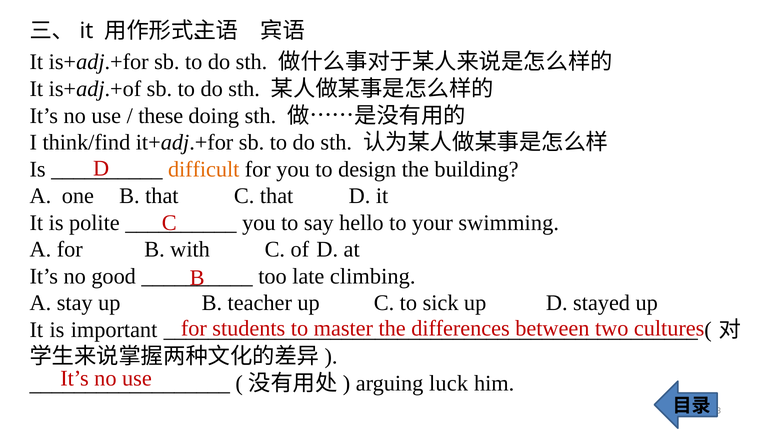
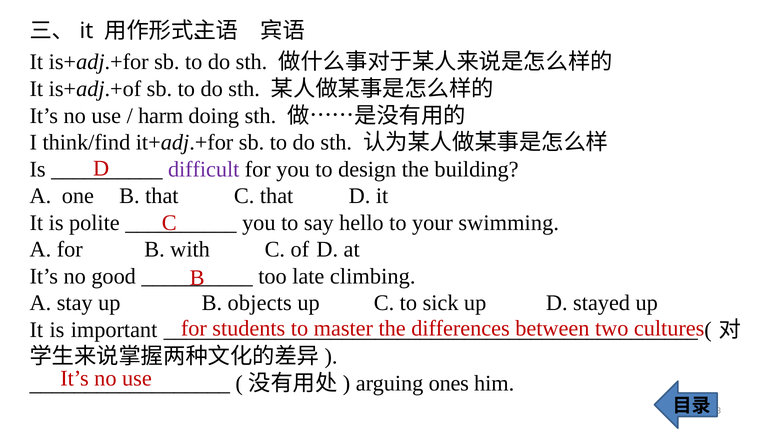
these: these -> harm
difficult colour: orange -> purple
teacher: teacher -> objects
luck: luck -> ones
